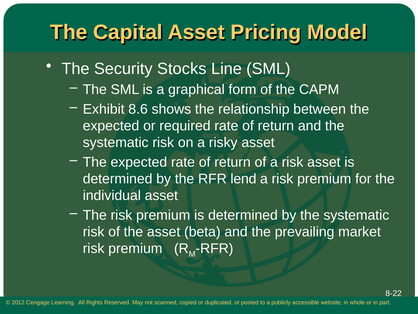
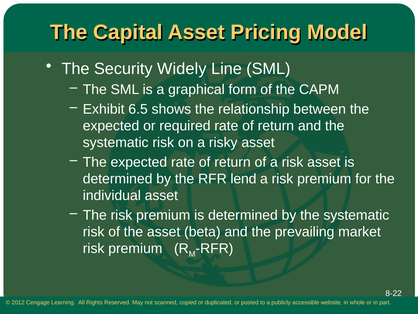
Stocks: Stocks -> Widely
8.6: 8.6 -> 6.5
